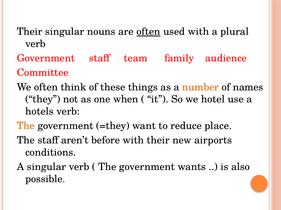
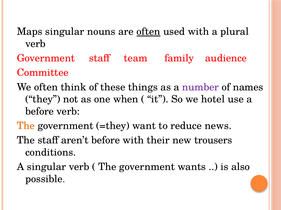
Their at (30, 32): Their -> Maps
number colour: orange -> purple
hotels at (39, 112): hotels -> before
place: place -> news
airports: airports -> trousers
